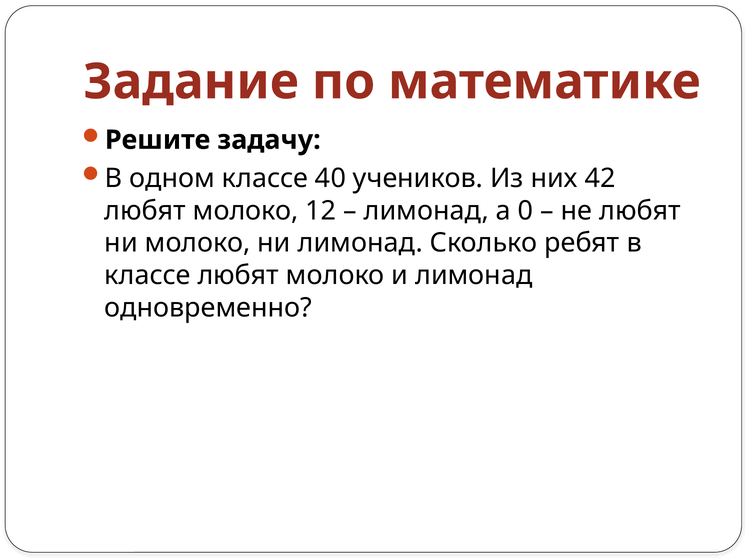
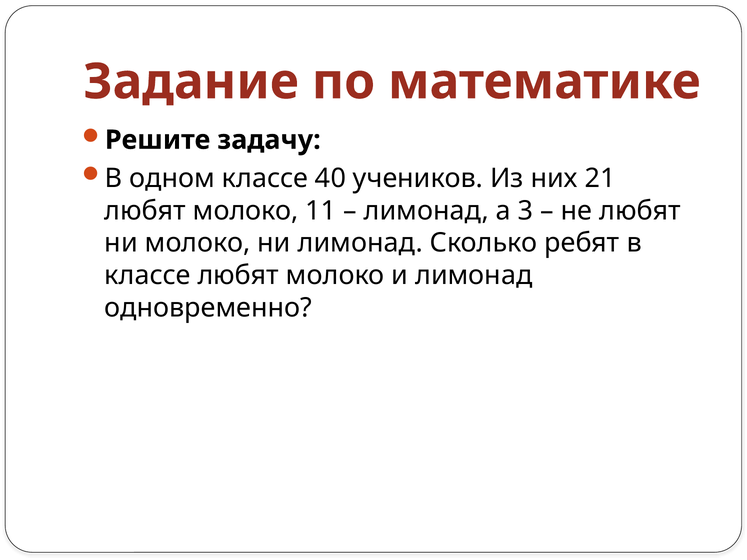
42: 42 -> 21
12: 12 -> 11
0: 0 -> 3
